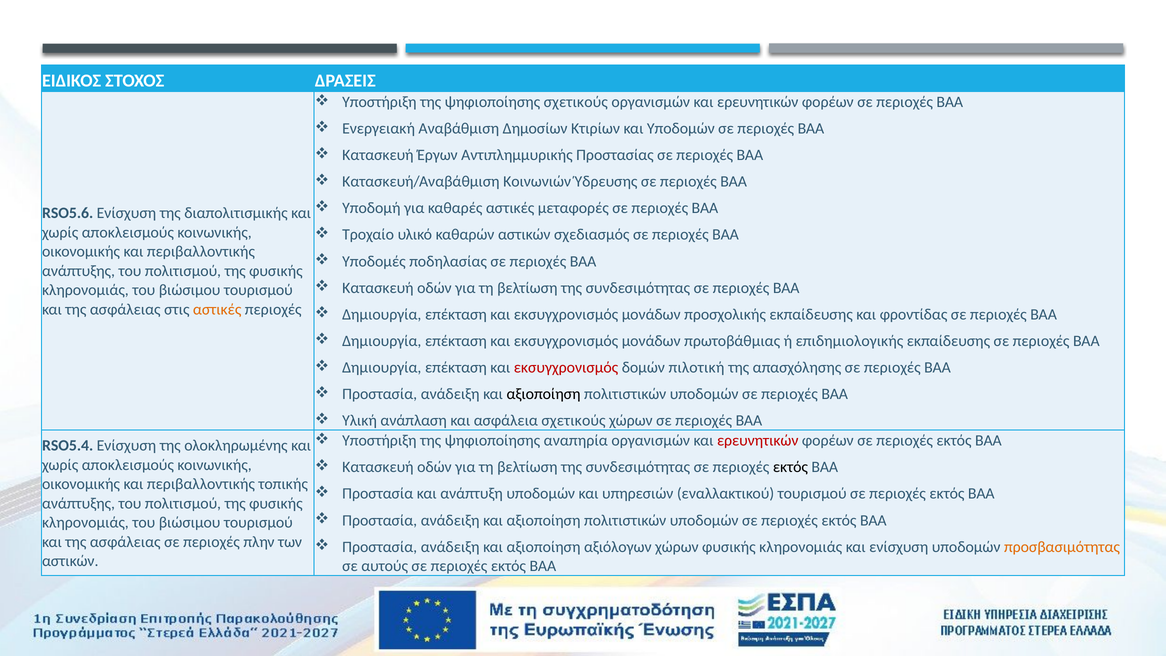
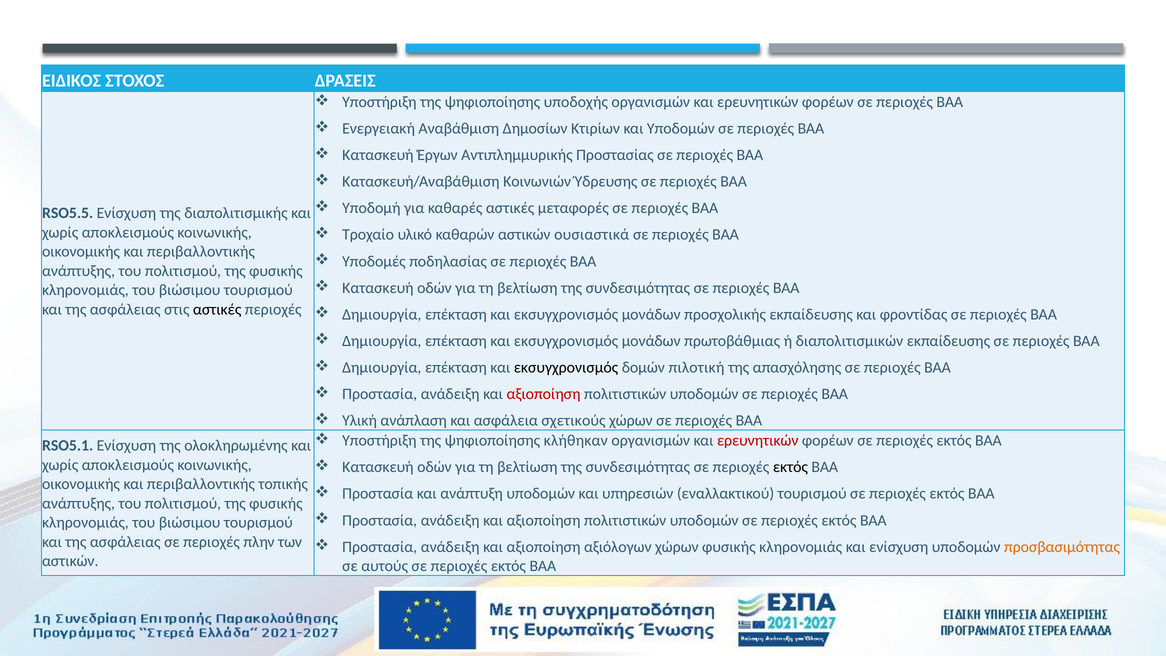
ψηφιοποίησης σχετικούς: σχετικούς -> υποδοχής
RSO5.6: RSO5.6 -> RSO5.5
σχεδιασμός: σχεδιασμός -> ουσιαστικά
αστικές at (217, 309) colour: orange -> black
επιδημιολογικής: επιδημιολογικής -> διαπολιτισμικών
εκσυγχρονισμός at (566, 367) colour: red -> black
αξιοποίηση at (544, 394) colour: black -> red
αναπηρία: αναπηρία -> κλήθηκαν
RSO5.4: RSO5.4 -> RSO5.1
